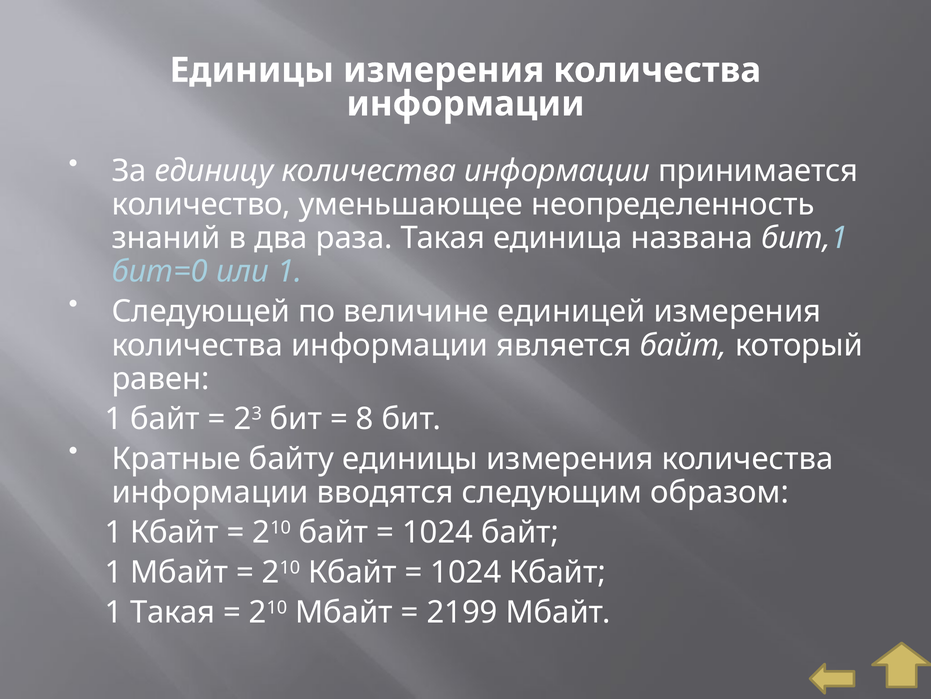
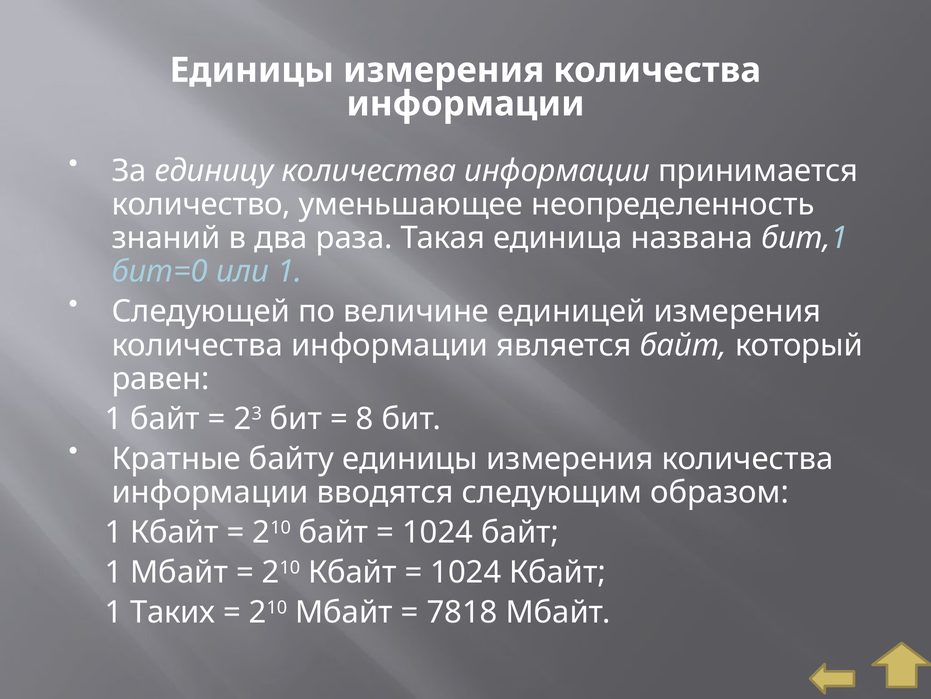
1 Такая: Такая -> Таких
2199: 2199 -> 7818
